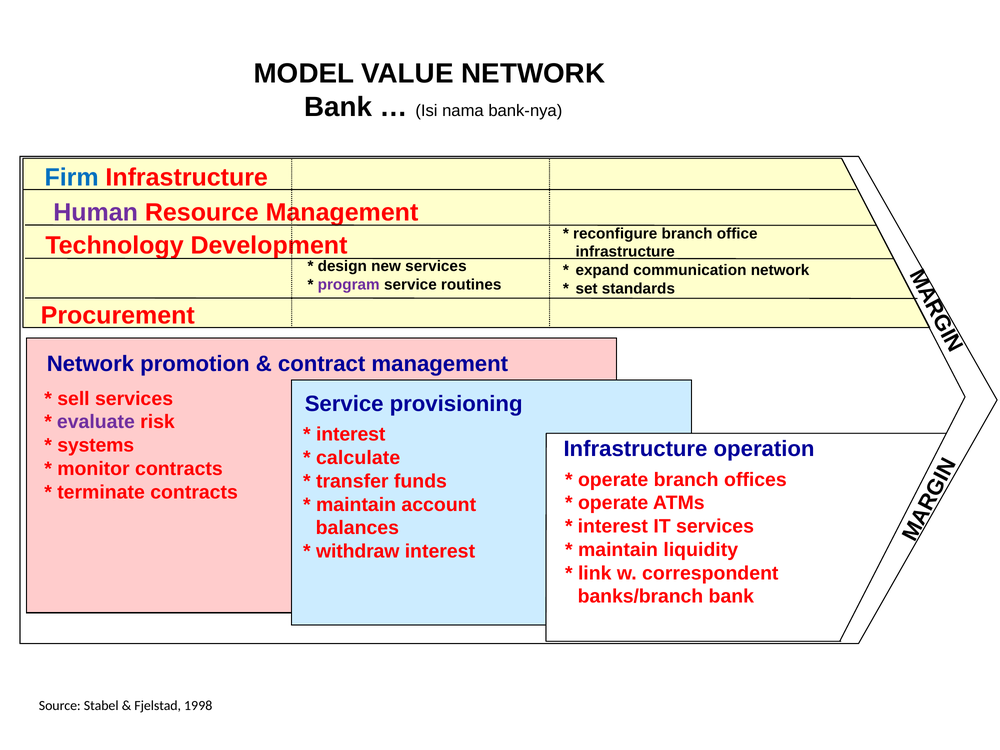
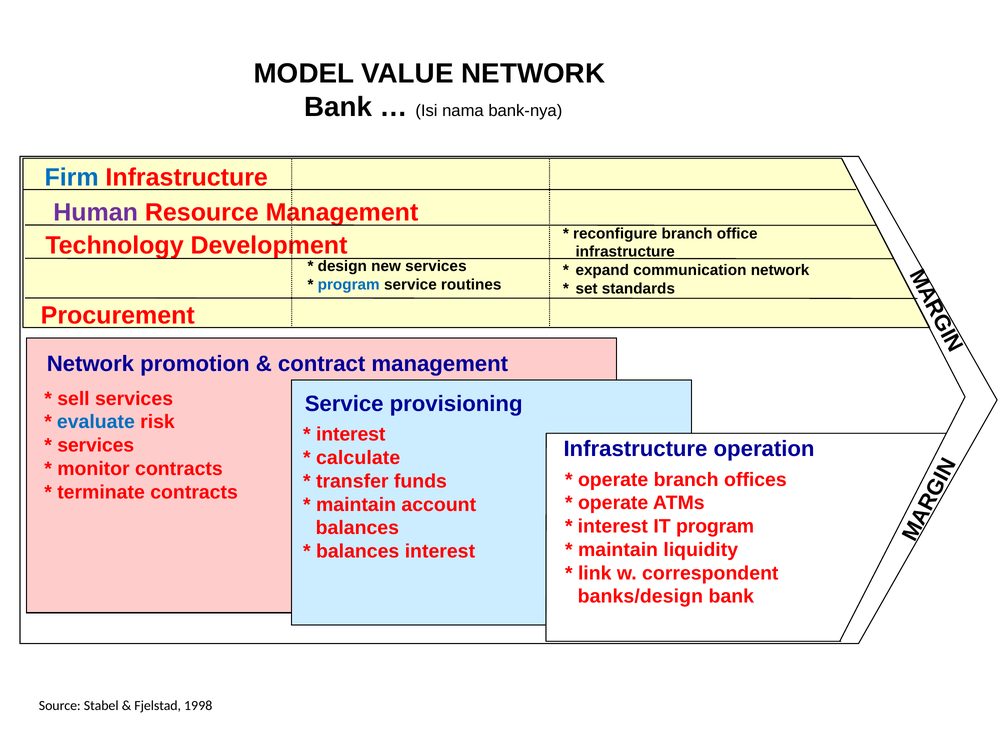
program at (349, 285) colour: purple -> blue
evaluate colour: purple -> blue
systems at (96, 445): systems -> services
IT services: services -> program
withdraw at (358, 551): withdraw -> balances
banks/branch: banks/branch -> banks/design
